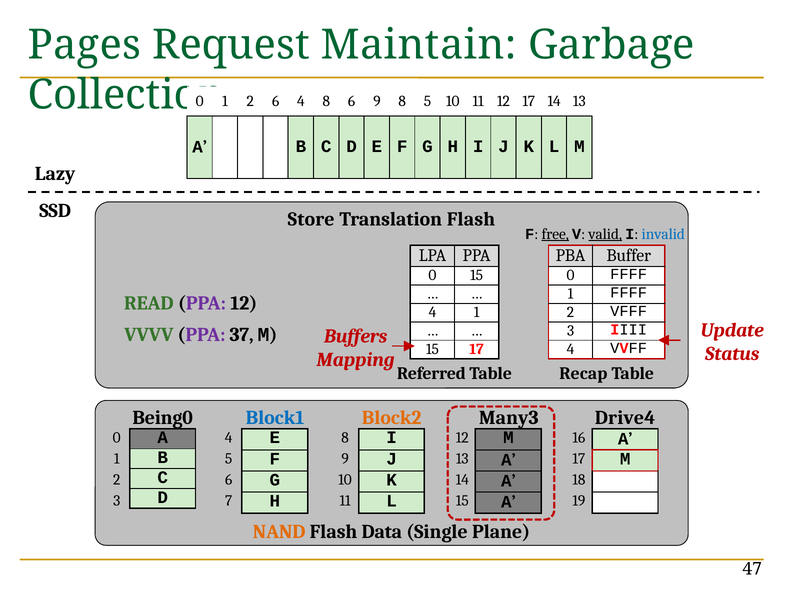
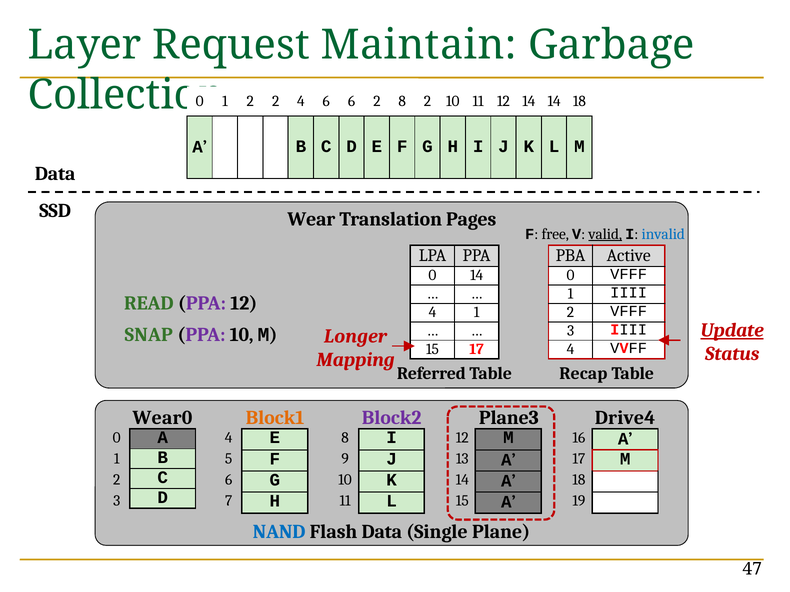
Pages: Pages -> Layer
2 6: 6 -> 2
4 8: 8 -> 6
6 9: 9 -> 2
8 5: 5 -> 2
12 17: 17 -> 14
14 13: 13 -> 18
Lazy at (55, 174): Lazy -> Data
Store: Store -> Wear
Translation Flash: Flash -> Pages
free underline: present -> none
Buffer: Buffer -> Active
0 15: 15 -> 14
0 FFFF: FFFF -> VFFF
1 FFFF: FFFF -> IIII
VVVV: VVVV -> SNAP
PPA 37: 37 -> 10
Update underline: none -> present
Buffers: Buffers -> Longer
Being0: Being0 -> Wear0
Block1 colour: blue -> orange
Block2 colour: orange -> purple
Many3: Many3 -> Plane3
NAND colour: orange -> blue
